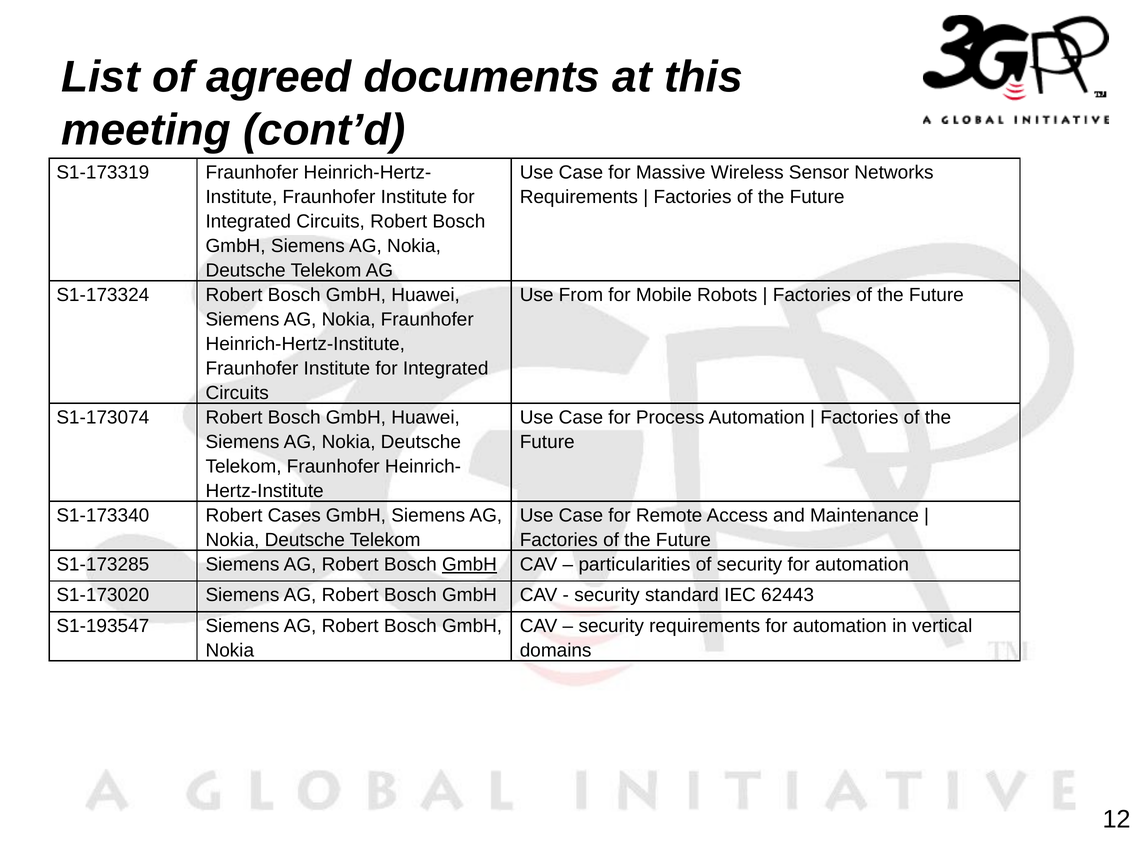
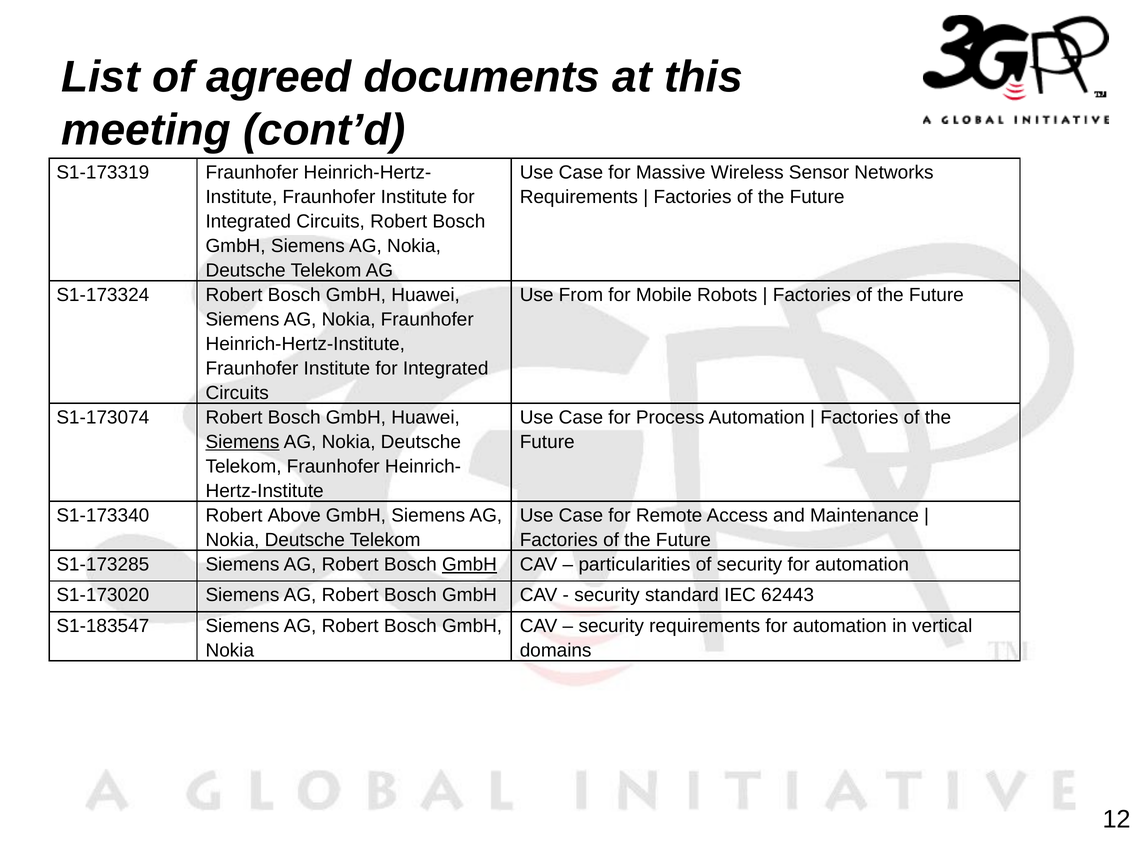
Siemens at (243, 442) underline: none -> present
Cases: Cases -> Above
S1-193547: S1-193547 -> S1-183547
